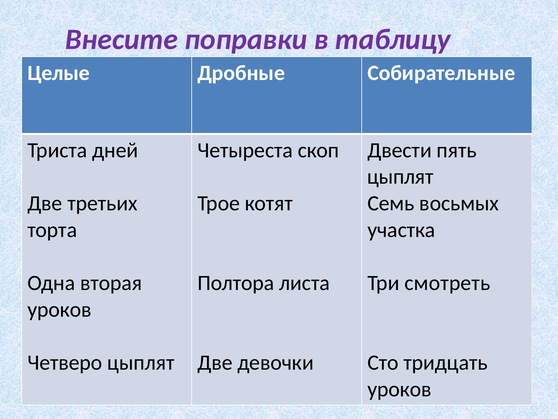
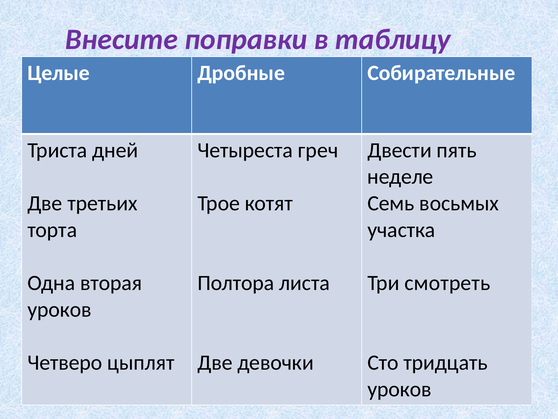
скоп: скоп -> греч
цыплят at (400, 177): цыплят -> неделе
